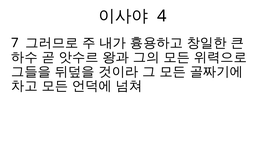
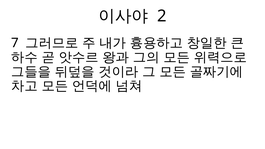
4: 4 -> 2
